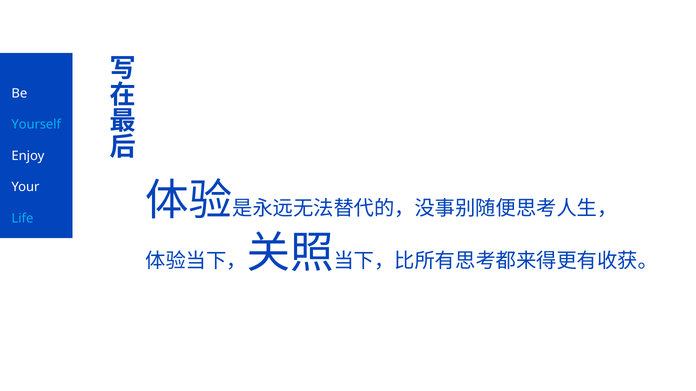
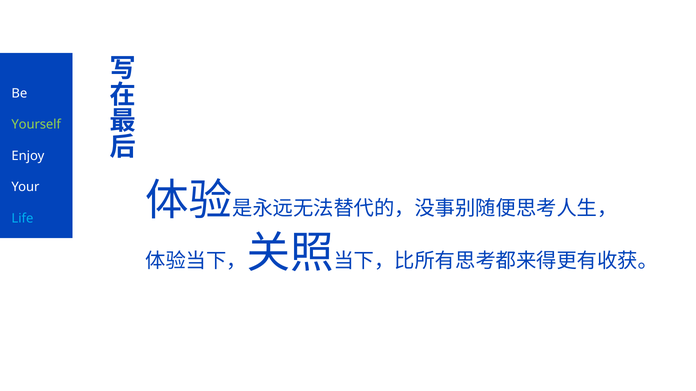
Yourself colour: light blue -> light green
